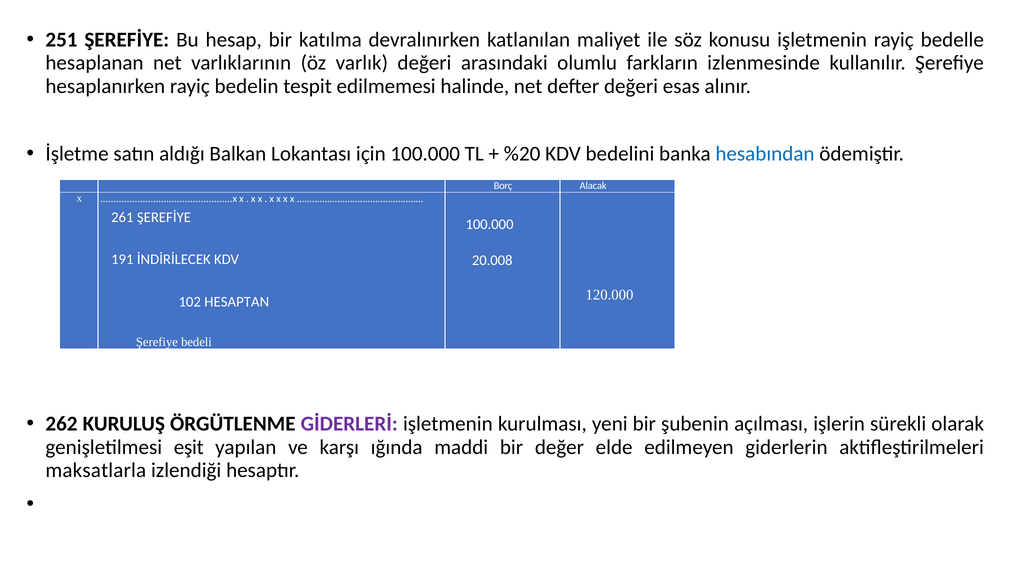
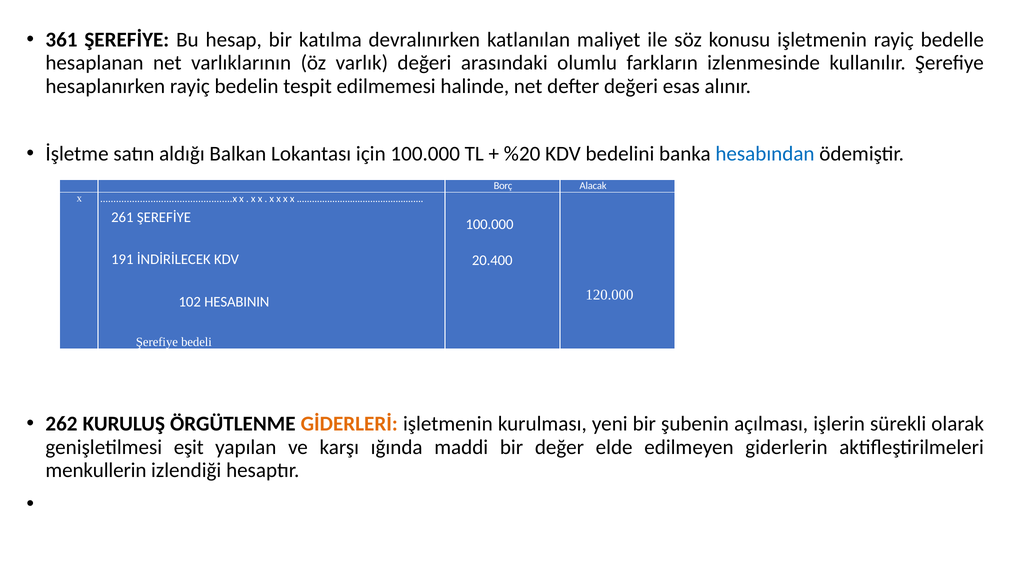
251: 251 -> 361
20.008: 20.008 -> 20.400
HESAPTAN: HESAPTAN -> HESABININ
GİDERLERİ colour: purple -> orange
maksatlarla: maksatlarla -> menkullerin
